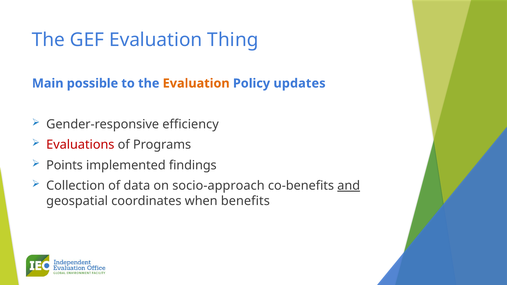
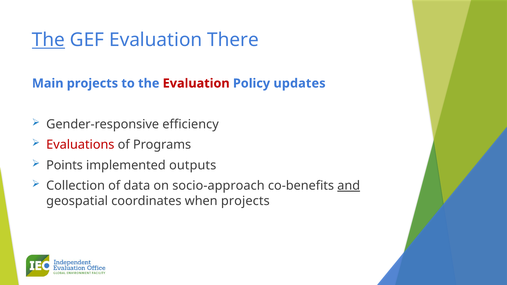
The at (48, 40) underline: none -> present
Thing: Thing -> There
Main possible: possible -> projects
Evaluation at (196, 83) colour: orange -> red
findings: findings -> outputs
when benefits: benefits -> projects
